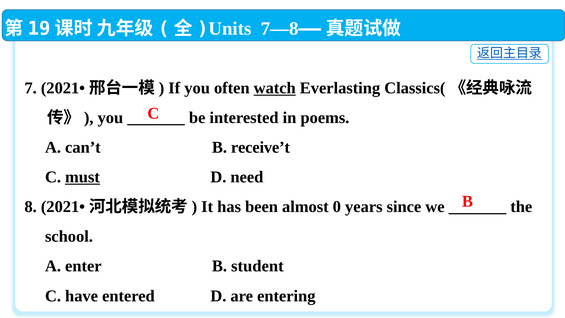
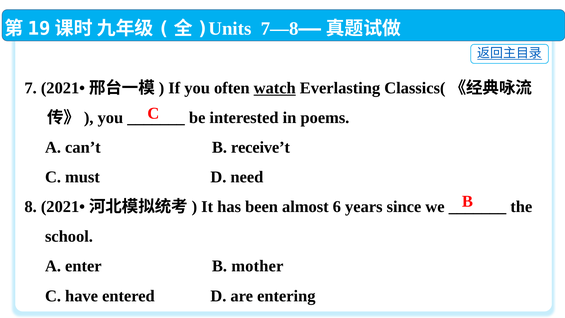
must underline: present -> none
0: 0 -> 6
student: student -> mother
